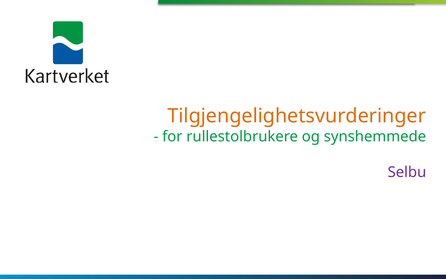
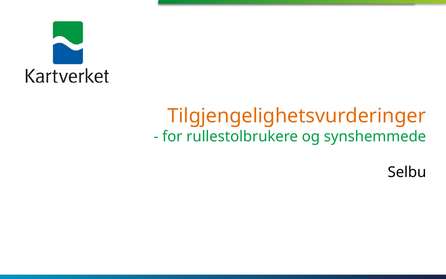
Selbu colour: purple -> black
